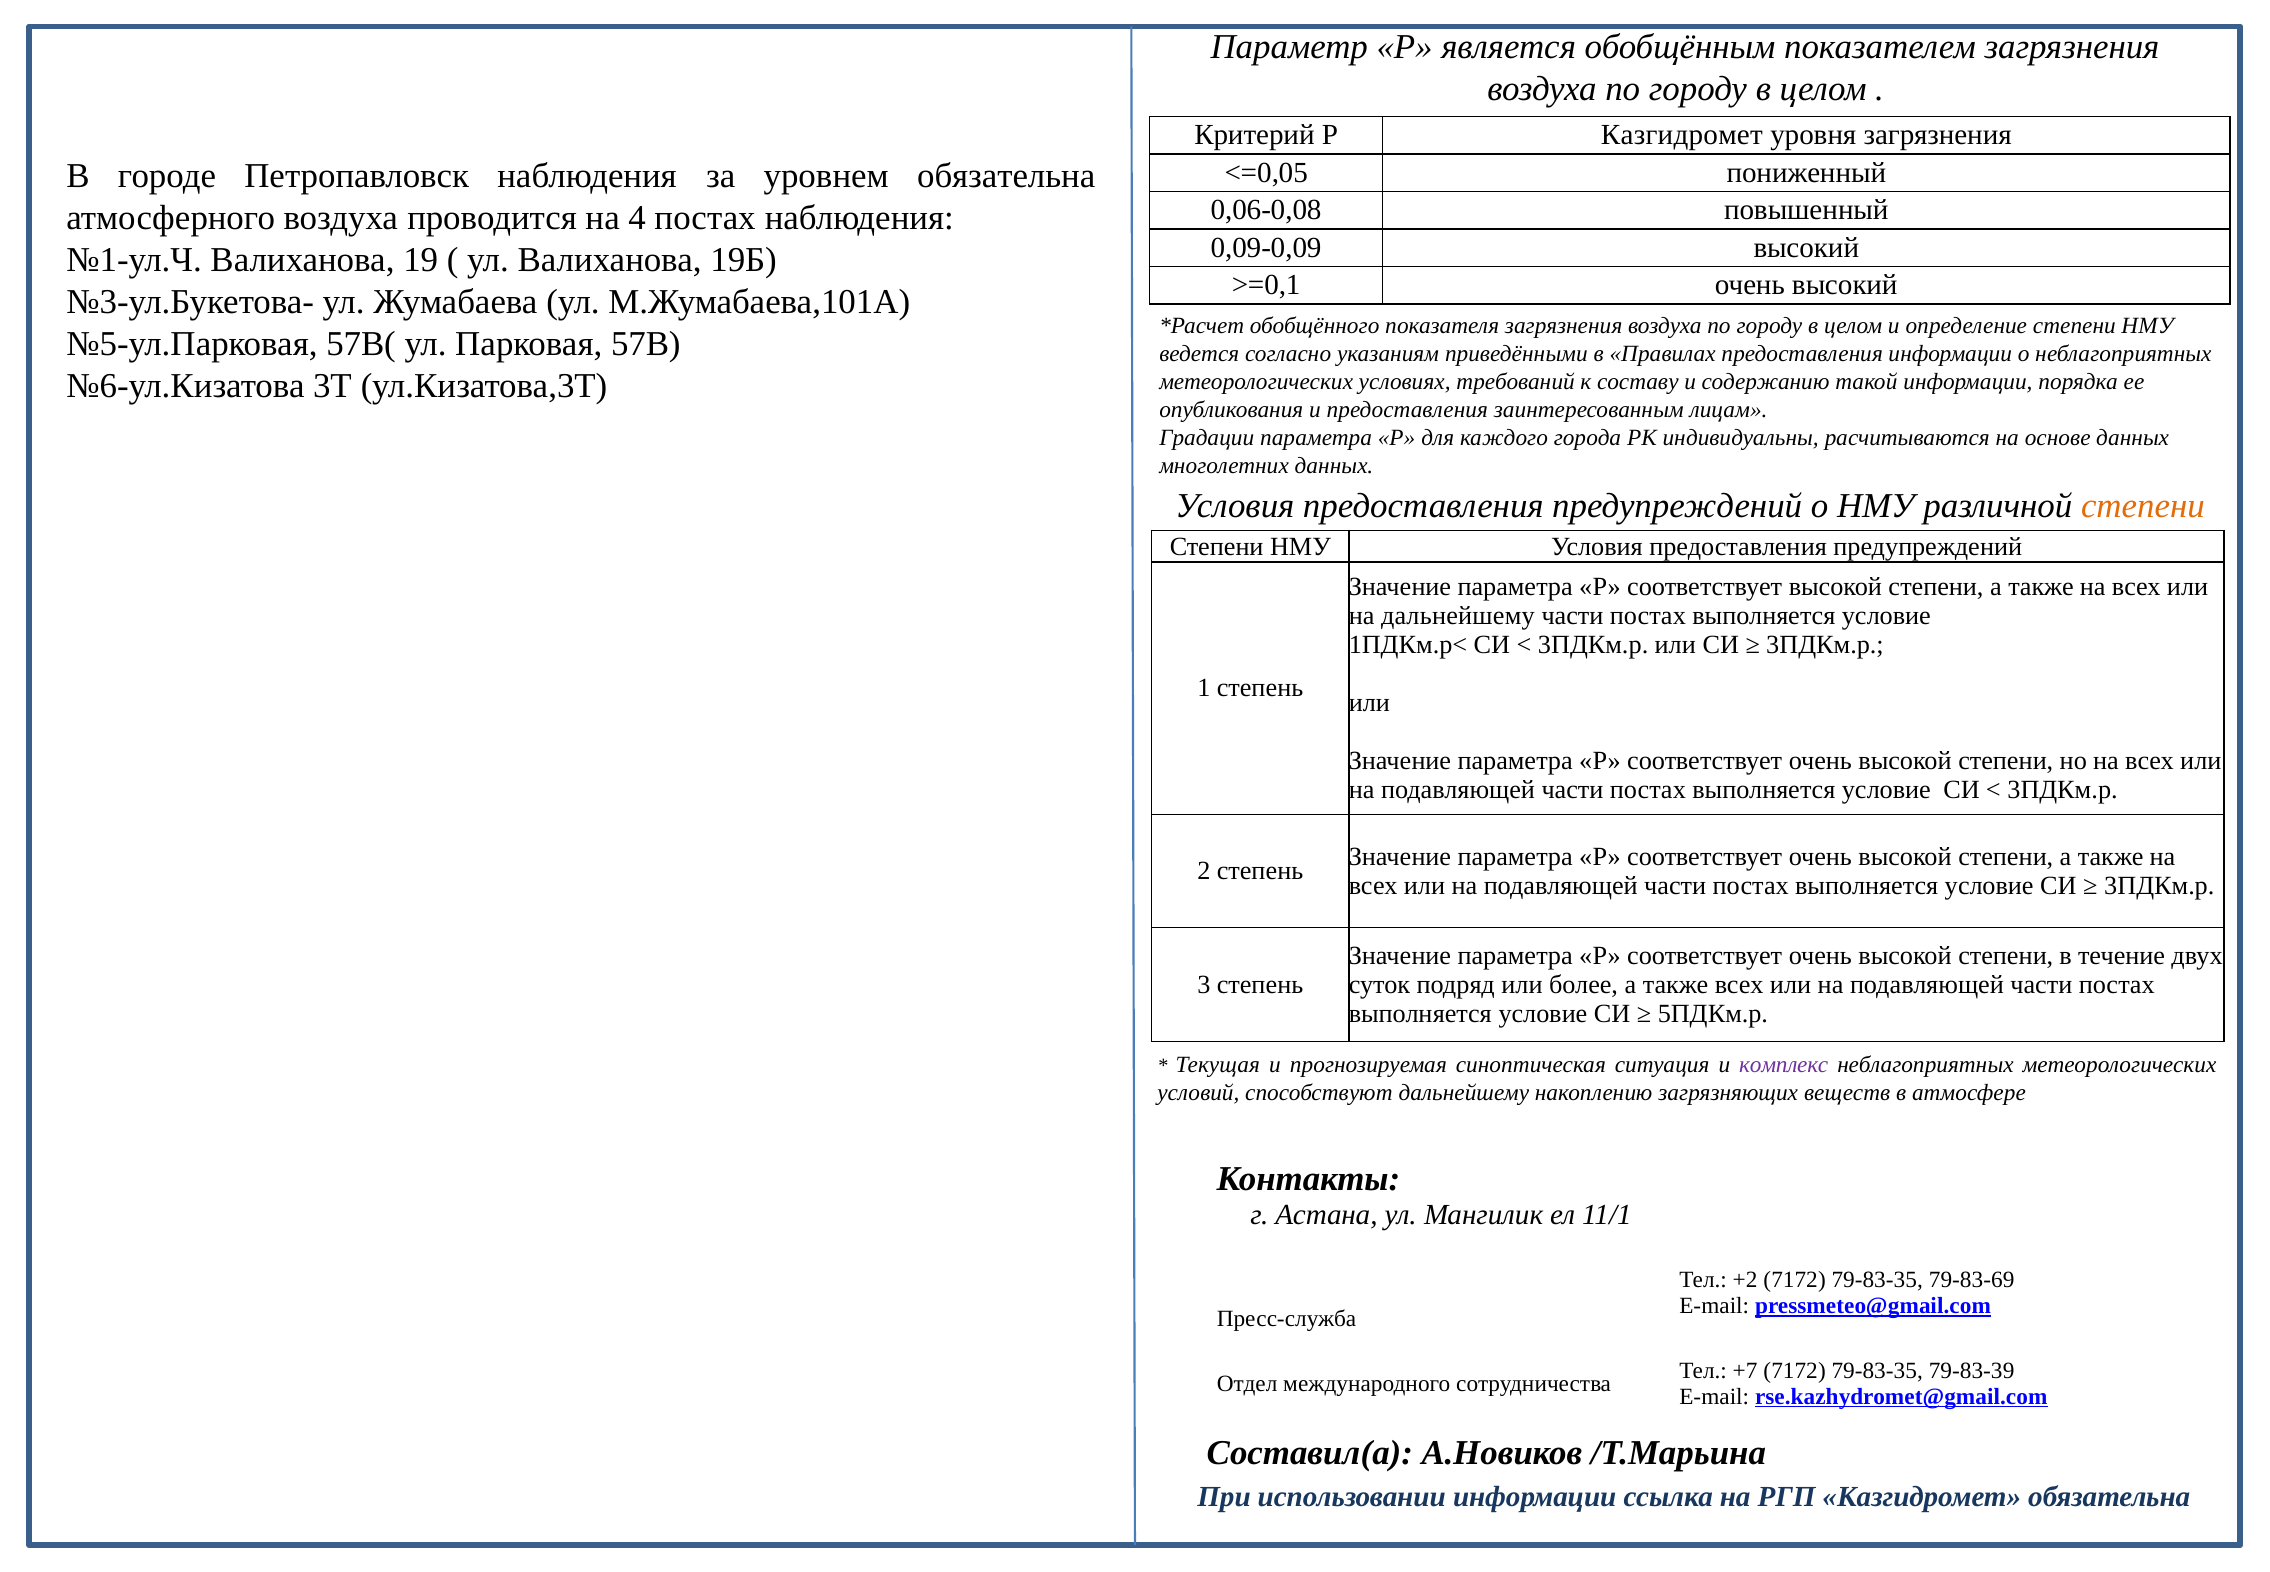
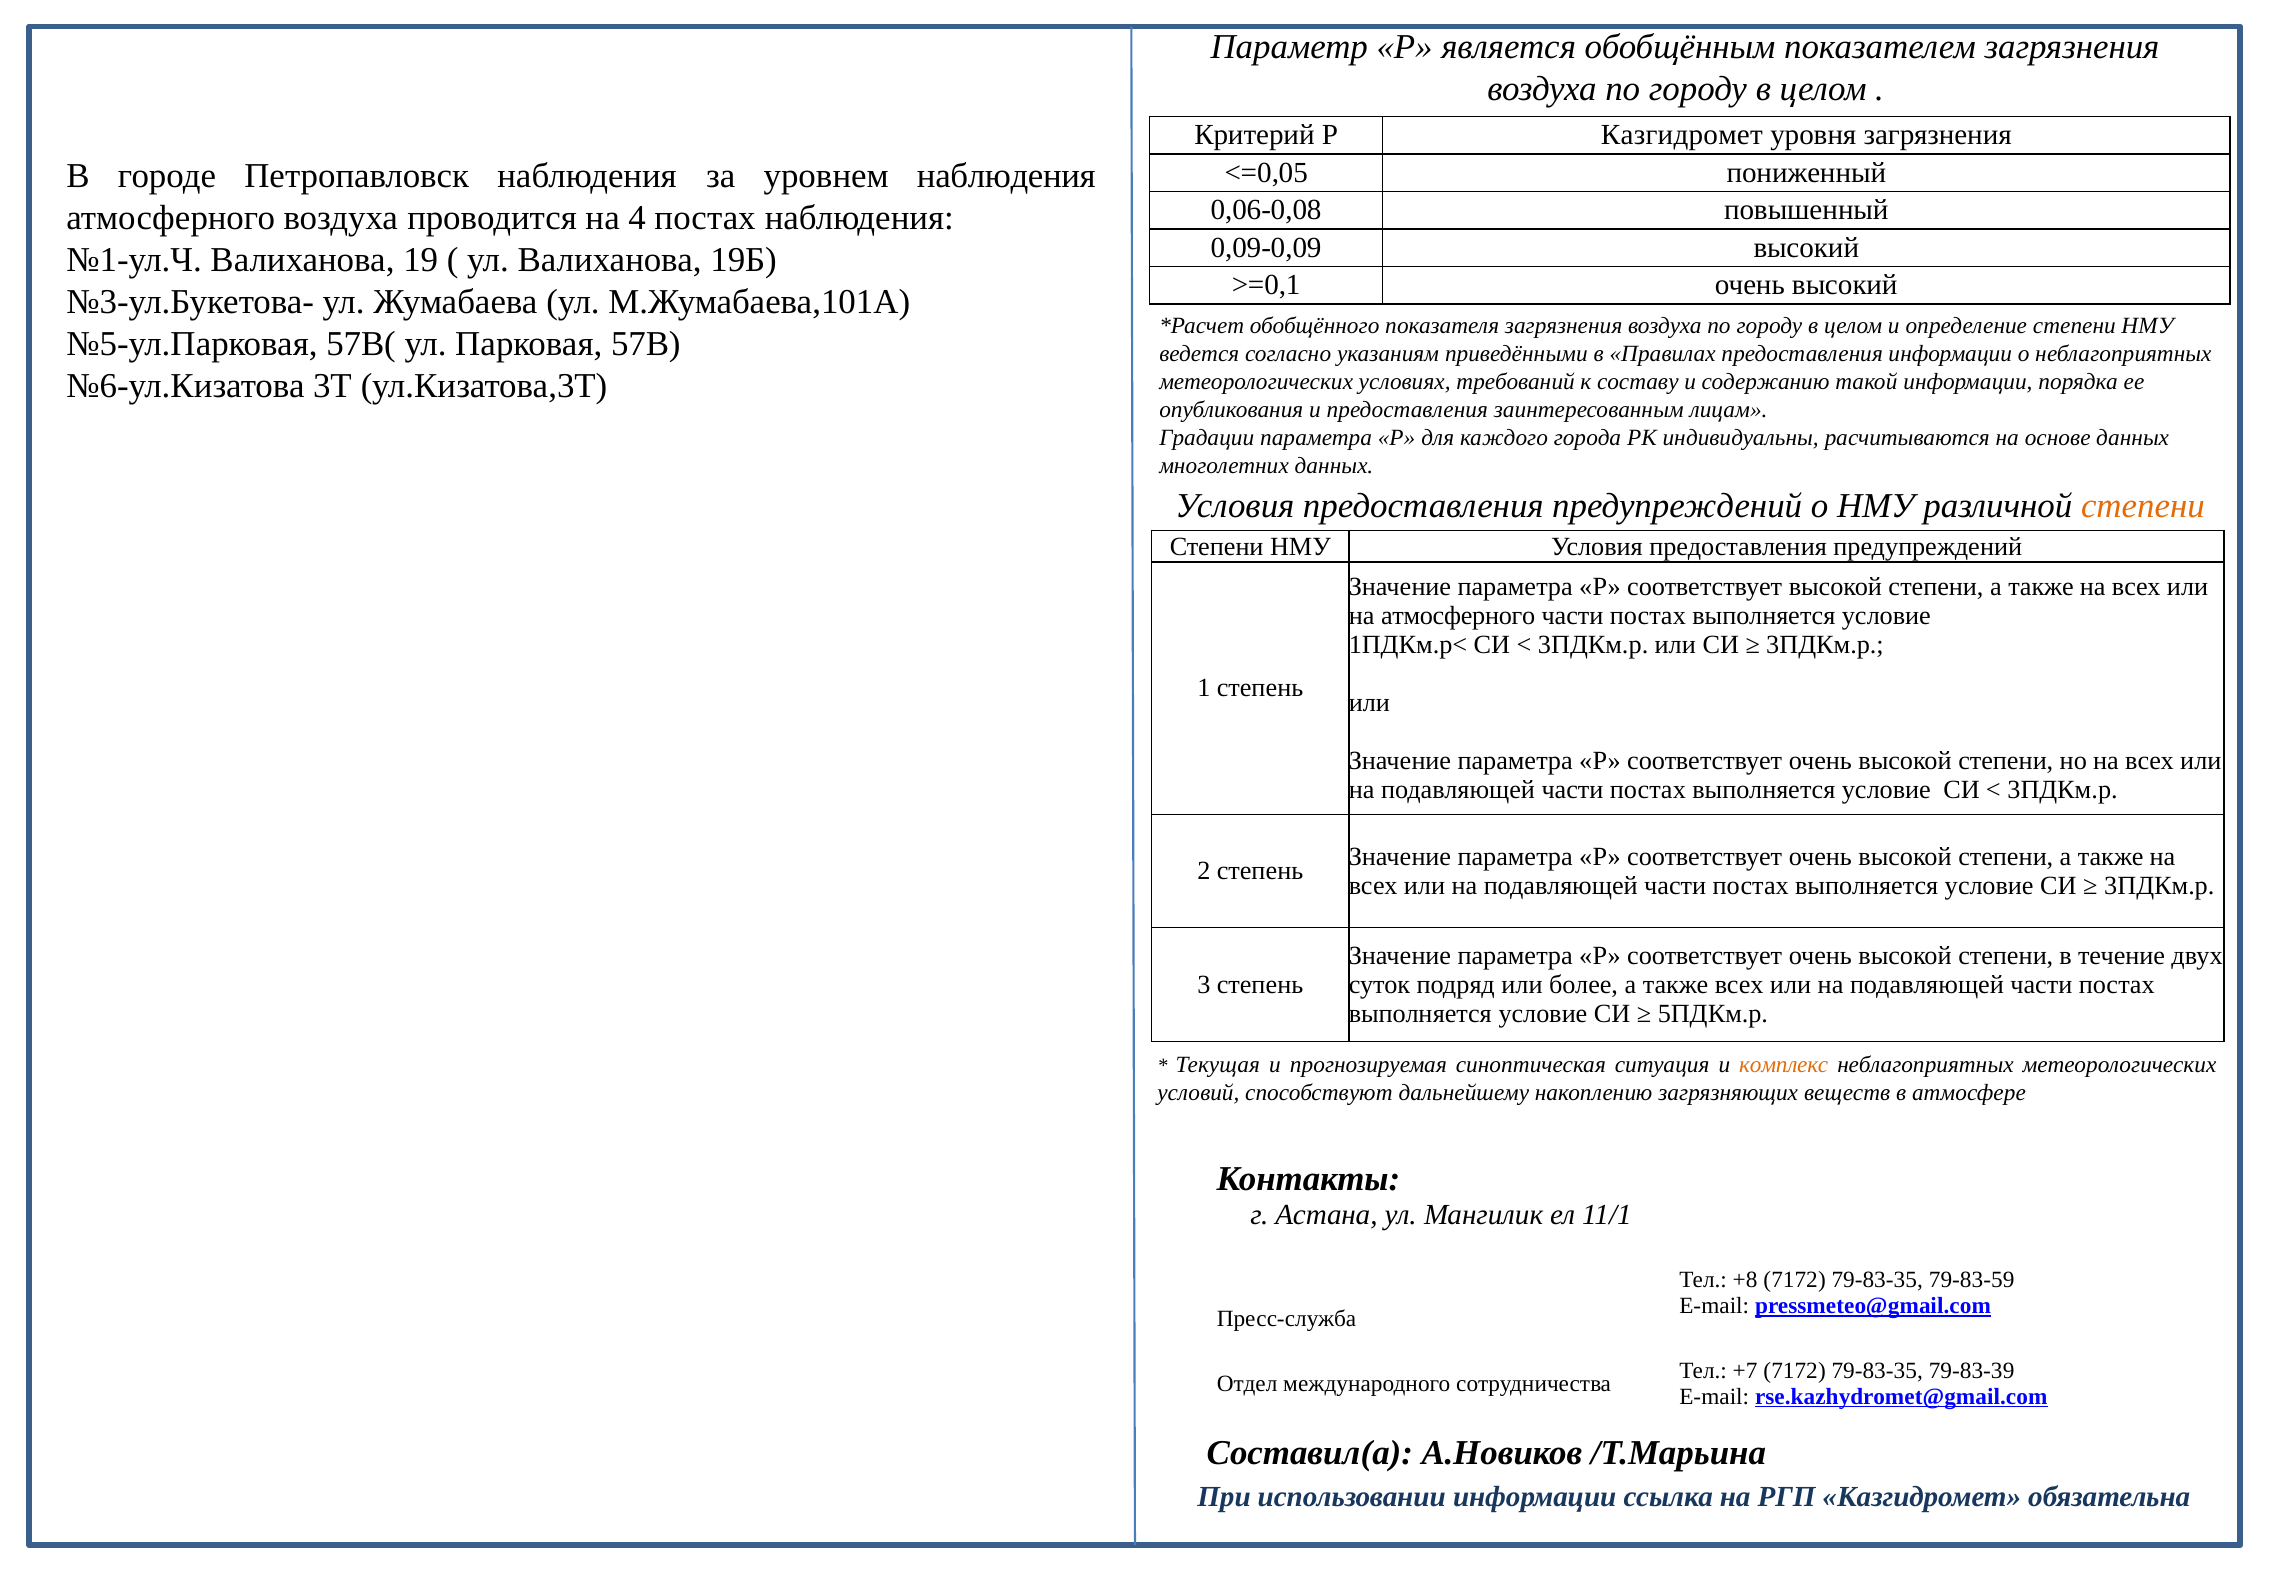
уровнем обязательна: обязательна -> наблюдения
на дальнейшему: дальнейшему -> атмосферного
комплекс colour: purple -> orange
+2: +2 -> +8
79-83-69: 79-83-69 -> 79-83-59
